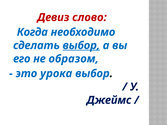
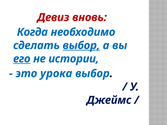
слово: слово -> вновь
его underline: none -> present
образом: образом -> истории
